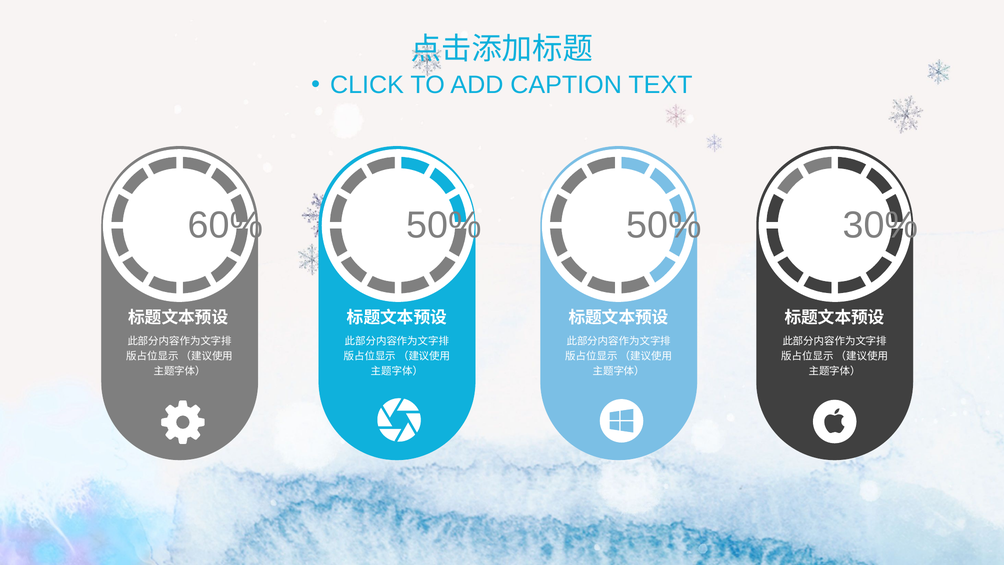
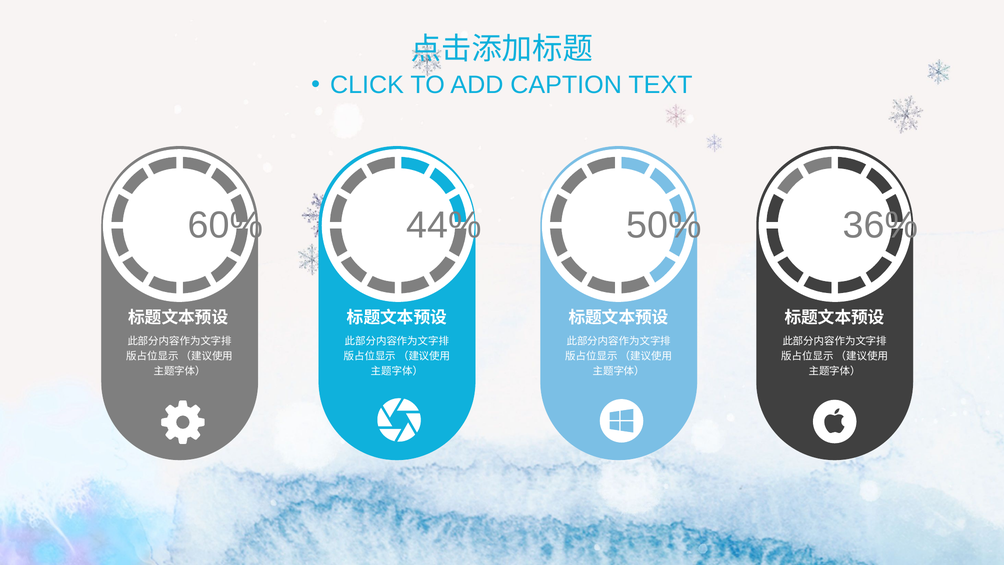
60% 50%: 50% -> 44%
30%: 30% -> 36%
